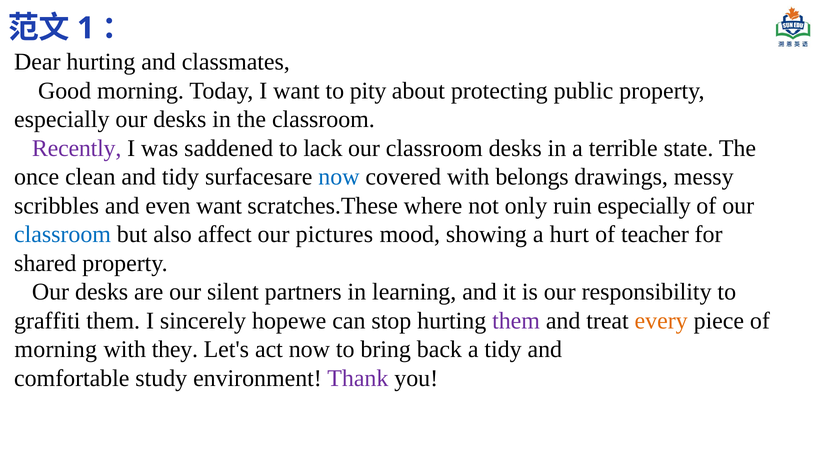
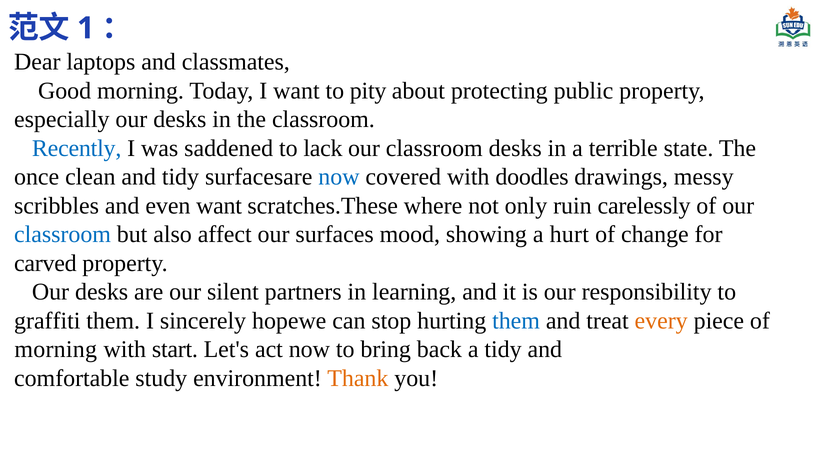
Dear hurting: hurting -> laptops
Recently colour: purple -> blue
belongs: belongs -> doodles
ruin especially: especially -> carelessly
pictures: pictures -> surfaces
teacher: teacher -> change
shared: shared -> carved
them at (516, 321) colour: purple -> blue
they: they -> start
Thank colour: purple -> orange
